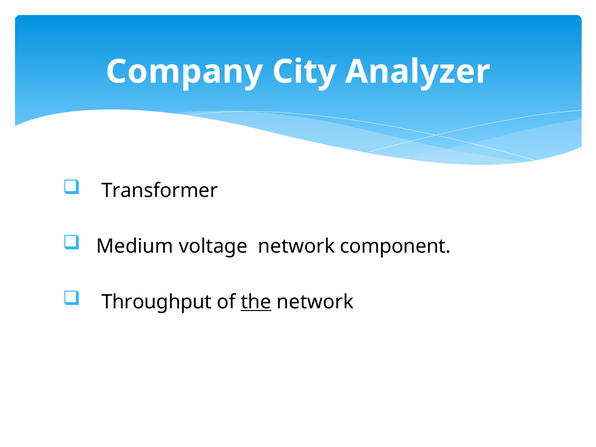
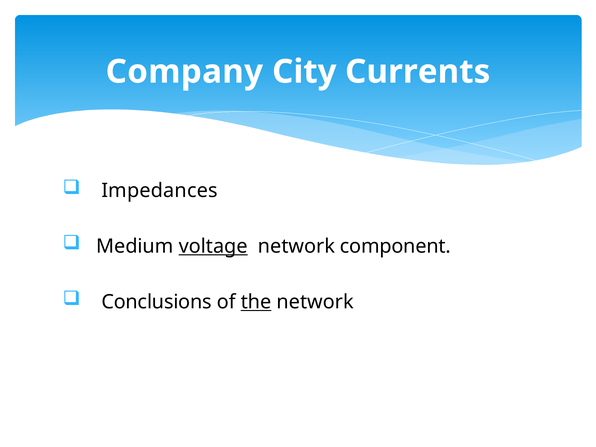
Analyzer: Analyzer -> Currents
Transformer: Transformer -> Impedances
voltage underline: none -> present
Throughput: Throughput -> Conclusions
